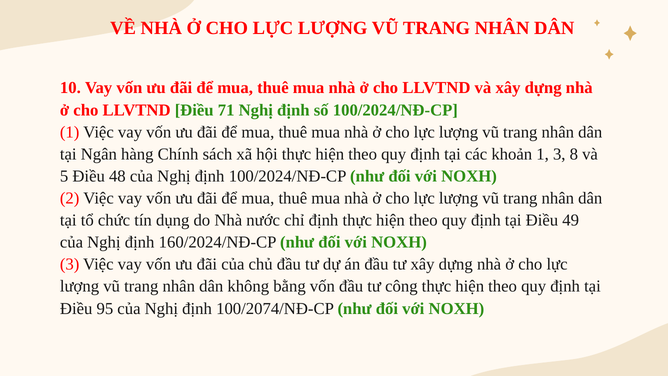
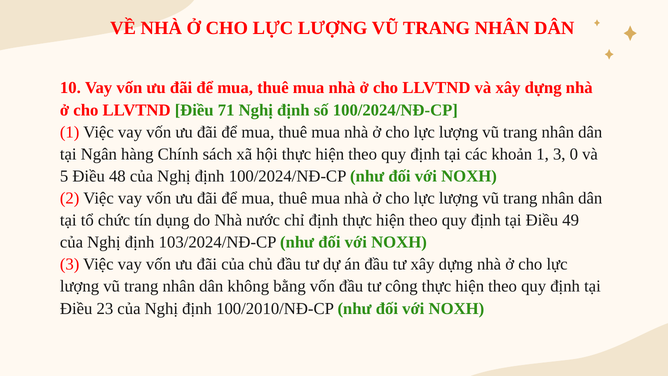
8: 8 -> 0
160/2024/NĐ-CP: 160/2024/NĐ-CP -> 103/2024/NĐ-CP
95: 95 -> 23
100/2074/NĐ-CP: 100/2074/NĐ-CP -> 100/2010/NĐ-CP
